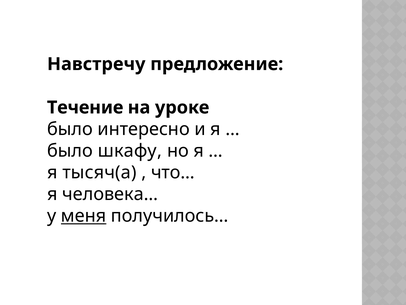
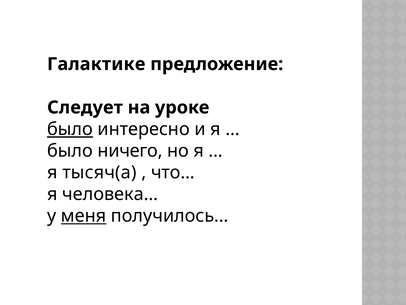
Навстречу: Навстречу -> Галактике
Течение: Течение -> Следует
было at (70, 129) underline: none -> present
шкафу: шкафу -> ничего
